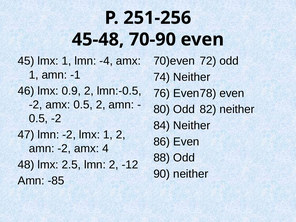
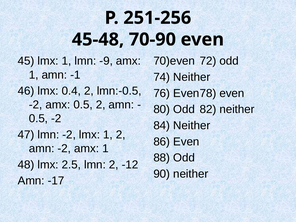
-4: -4 -> -9
0.9: 0.9 -> 0.4
-2 amx 4: 4 -> 1
-85: -85 -> -17
